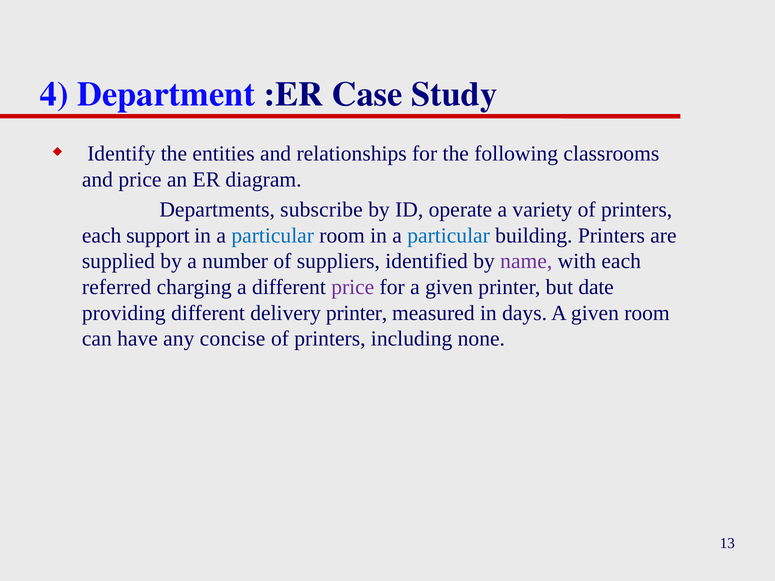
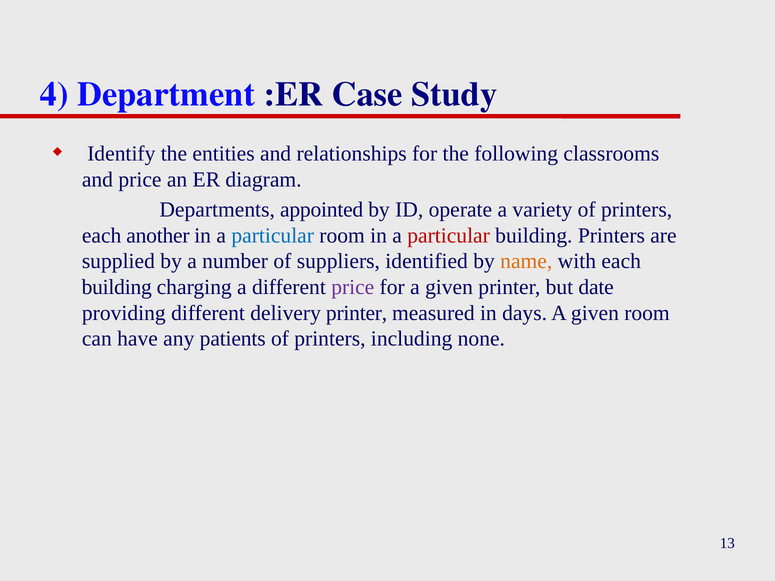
subscribe: subscribe -> appointed
support: support -> another
particular at (449, 236) colour: blue -> red
name colour: purple -> orange
referred at (117, 287): referred -> building
concise: concise -> patients
